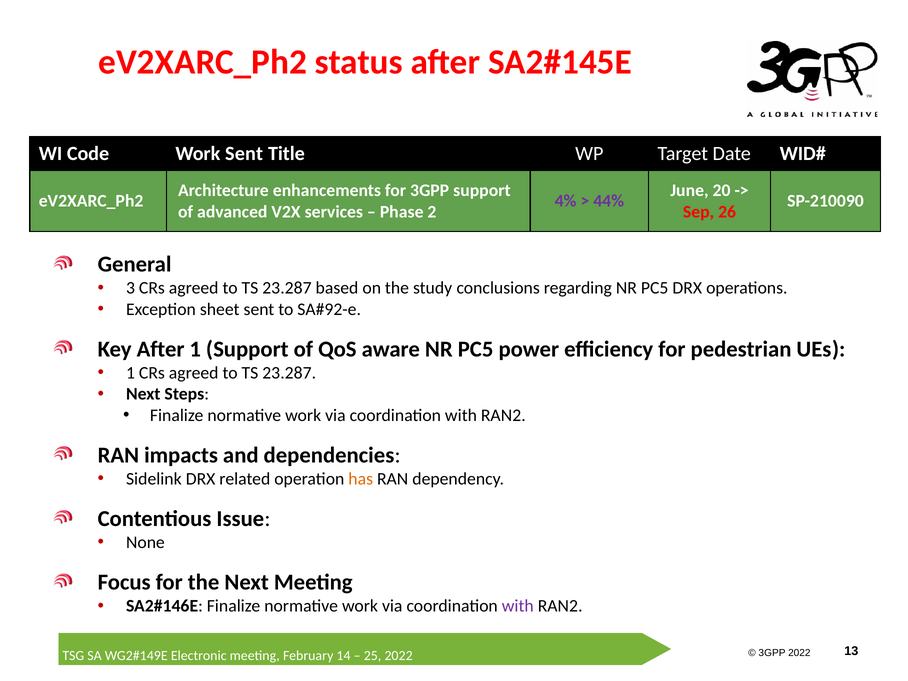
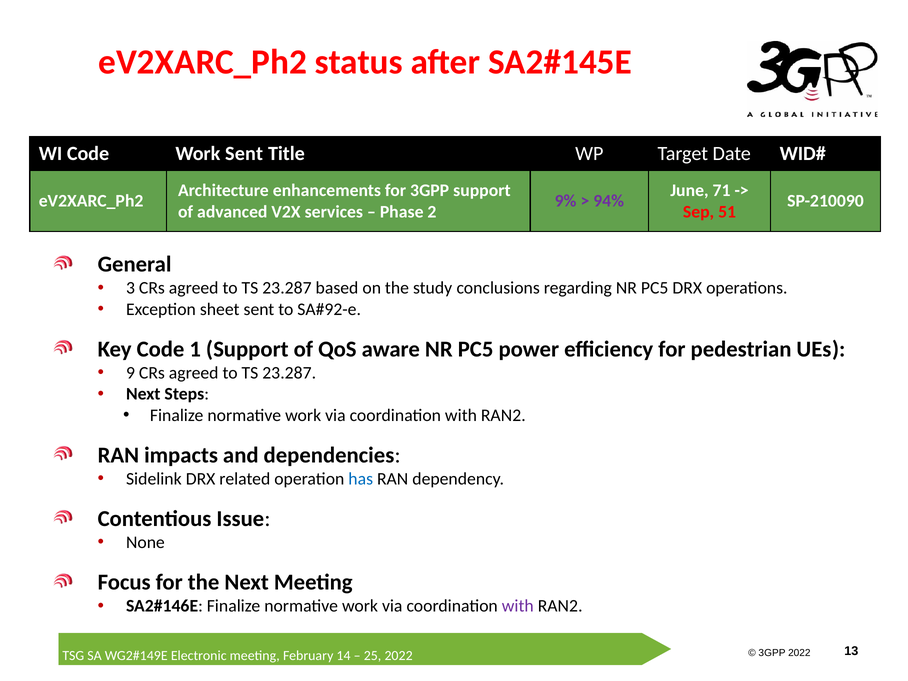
20: 20 -> 71
4%: 4% -> 9%
44%: 44% -> 94%
26: 26 -> 51
Key After: After -> Code
1 at (131, 373): 1 -> 9
has colour: orange -> blue
